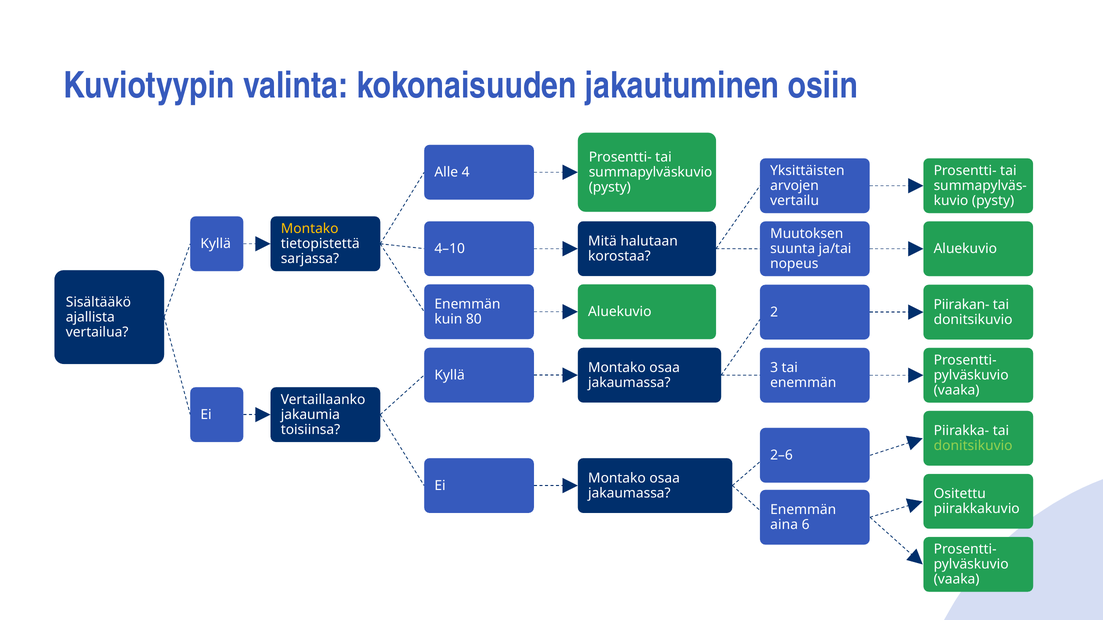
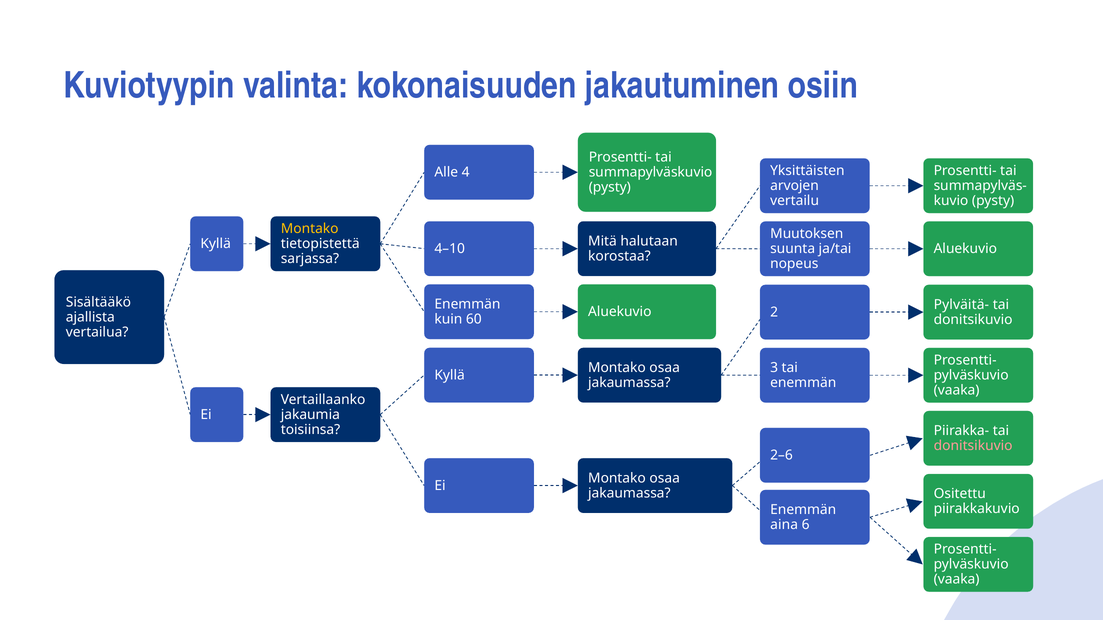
Piirakan-: Piirakan- -> Pylväitä-
80: 80 -> 60
donitsikuvio at (973, 446) colour: light green -> pink
